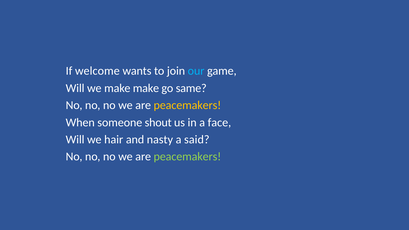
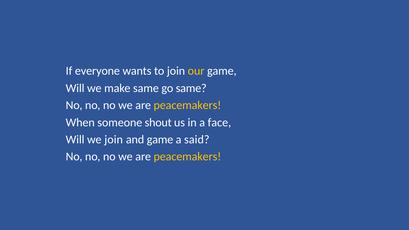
welcome: welcome -> everyone
our colour: light blue -> yellow
make make: make -> same
we hair: hair -> join
and nasty: nasty -> game
peacemakers at (187, 157) colour: light green -> yellow
